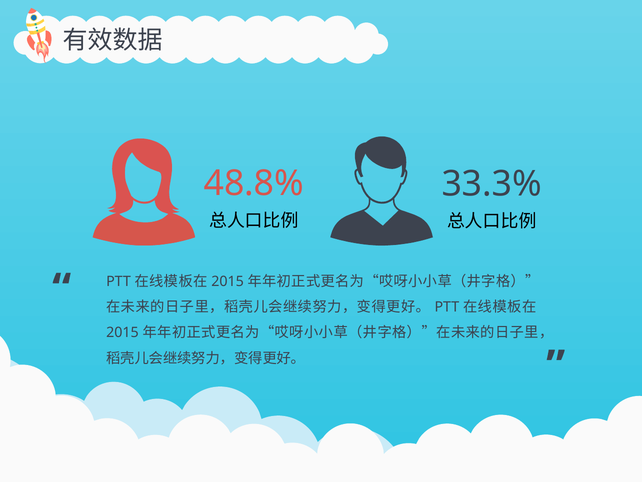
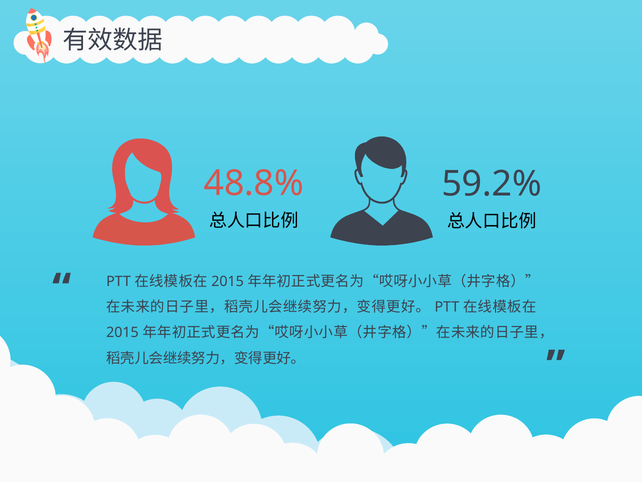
33.3%: 33.3% -> 59.2%
